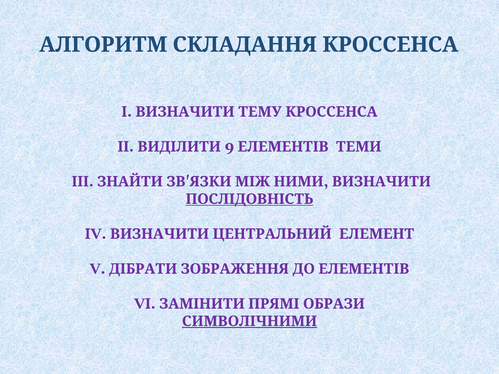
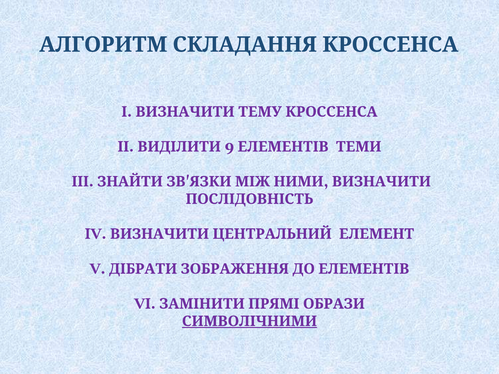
ПОСЛІДОВНІСТЬ underline: present -> none
